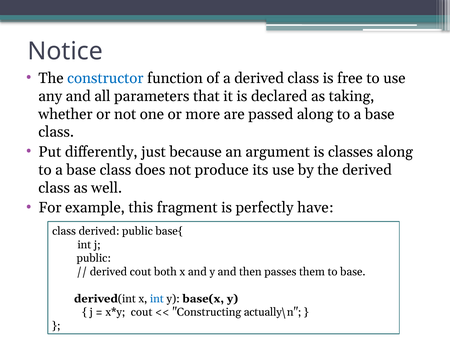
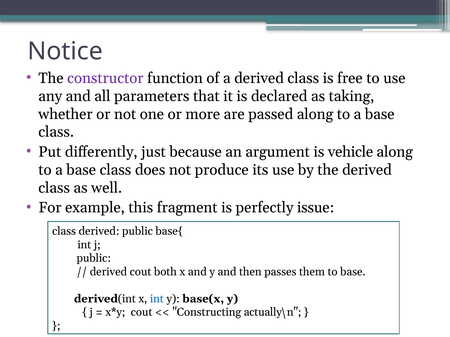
constructor colour: blue -> purple
classes: classes -> vehicle
have: have -> issue
